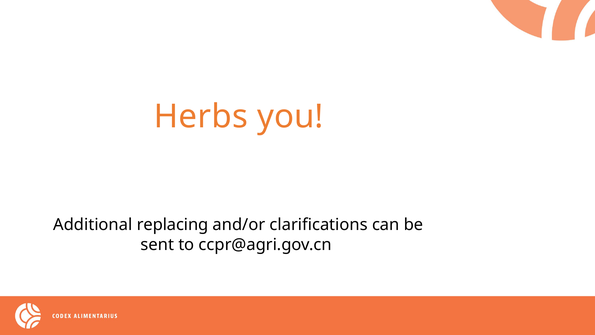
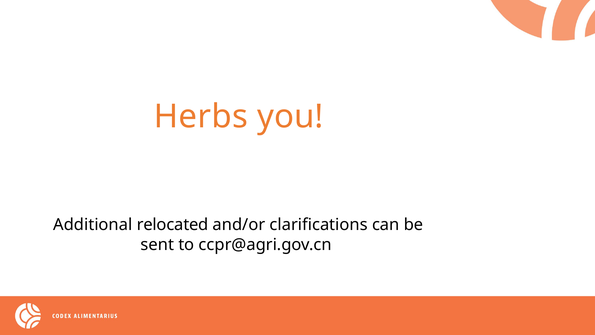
replacing: replacing -> relocated
